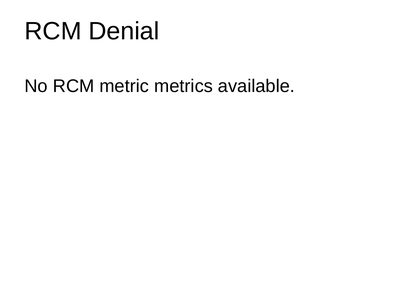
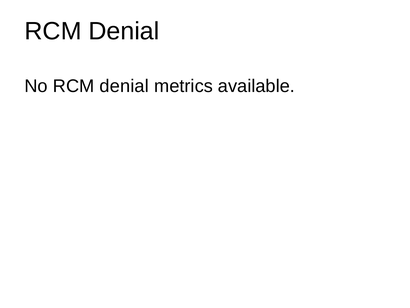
No RCM metric: metric -> denial
